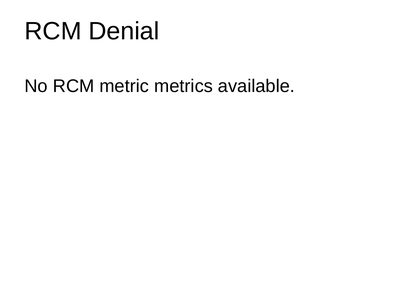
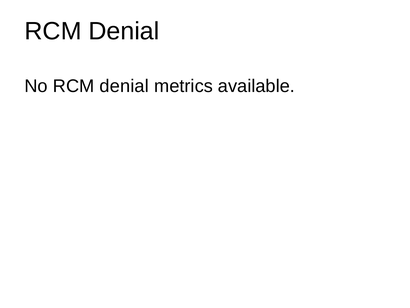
No RCM metric: metric -> denial
